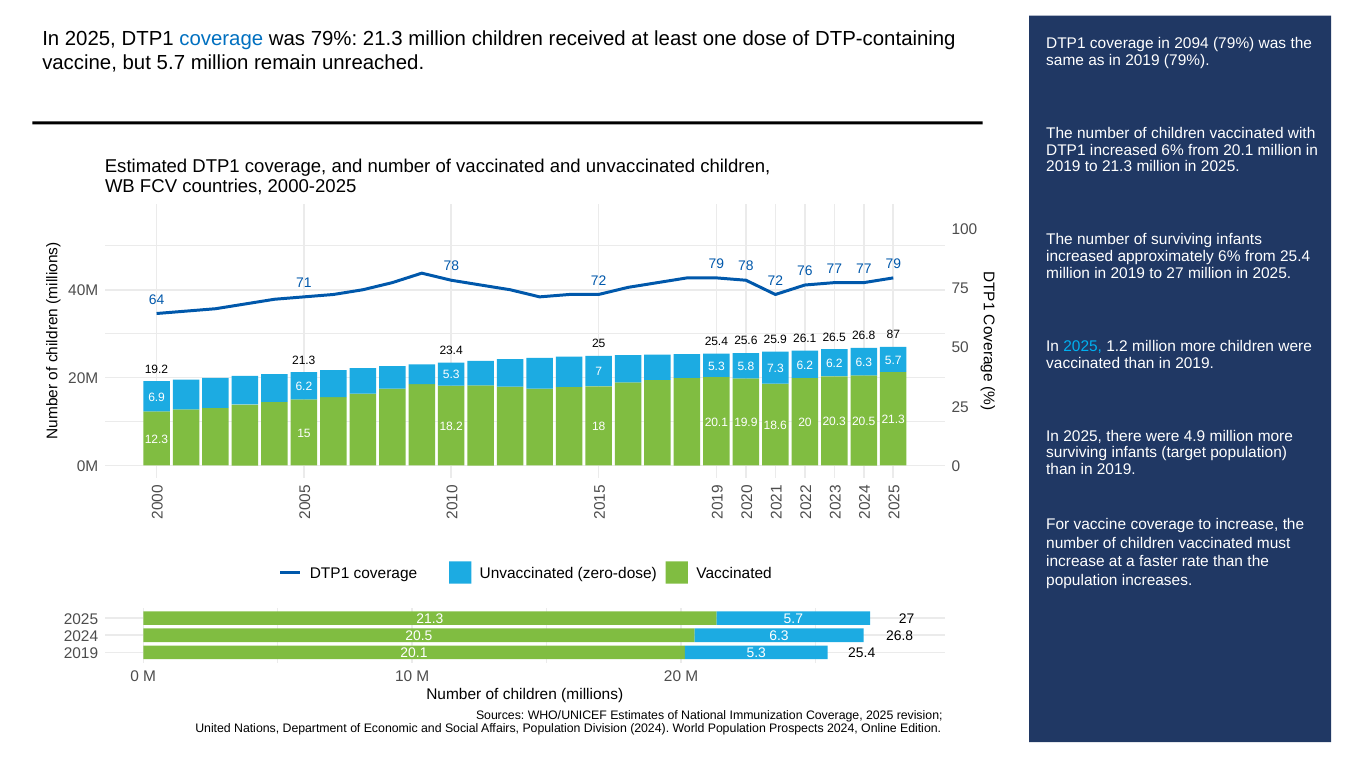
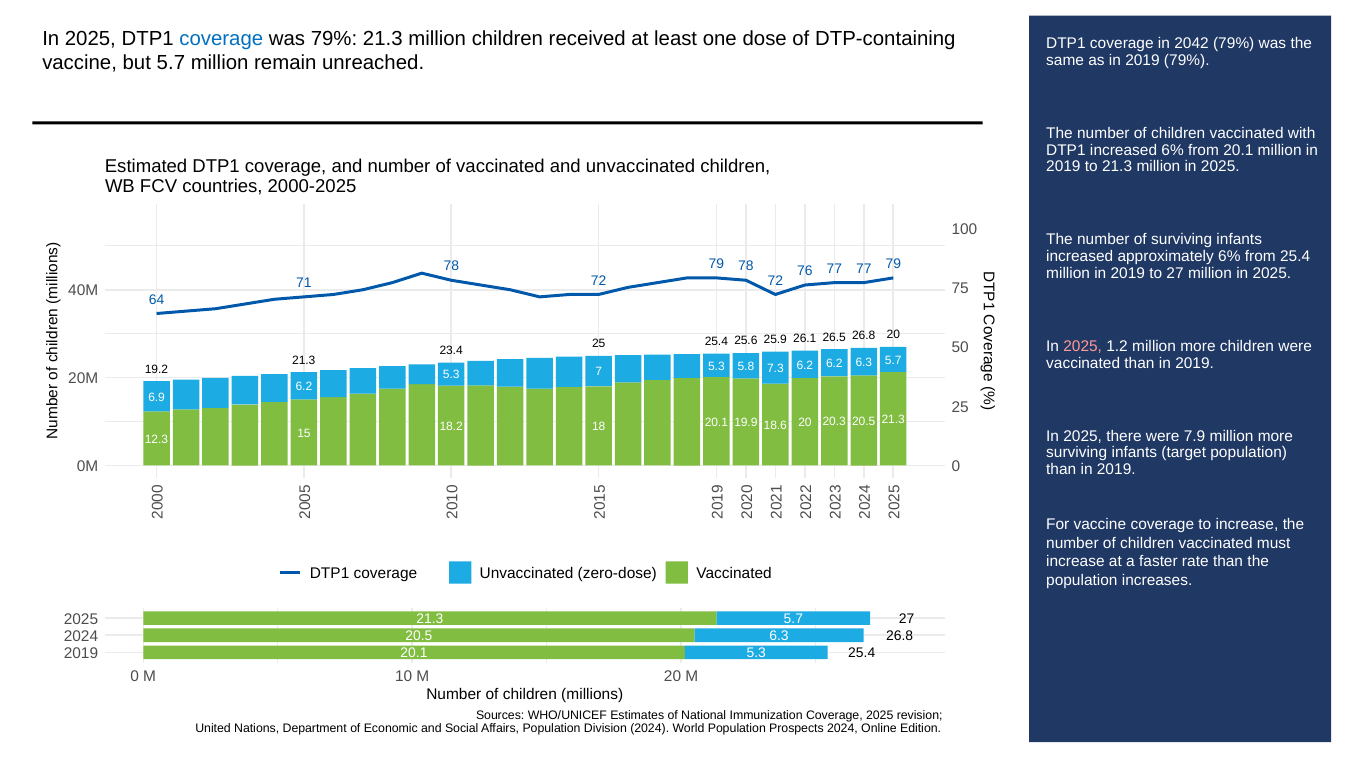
2094: 2094 -> 2042
26.8 87: 87 -> 20
2025 at (1083, 346) colour: light blue -> pink
4.9: 4.9 -> 7.9
